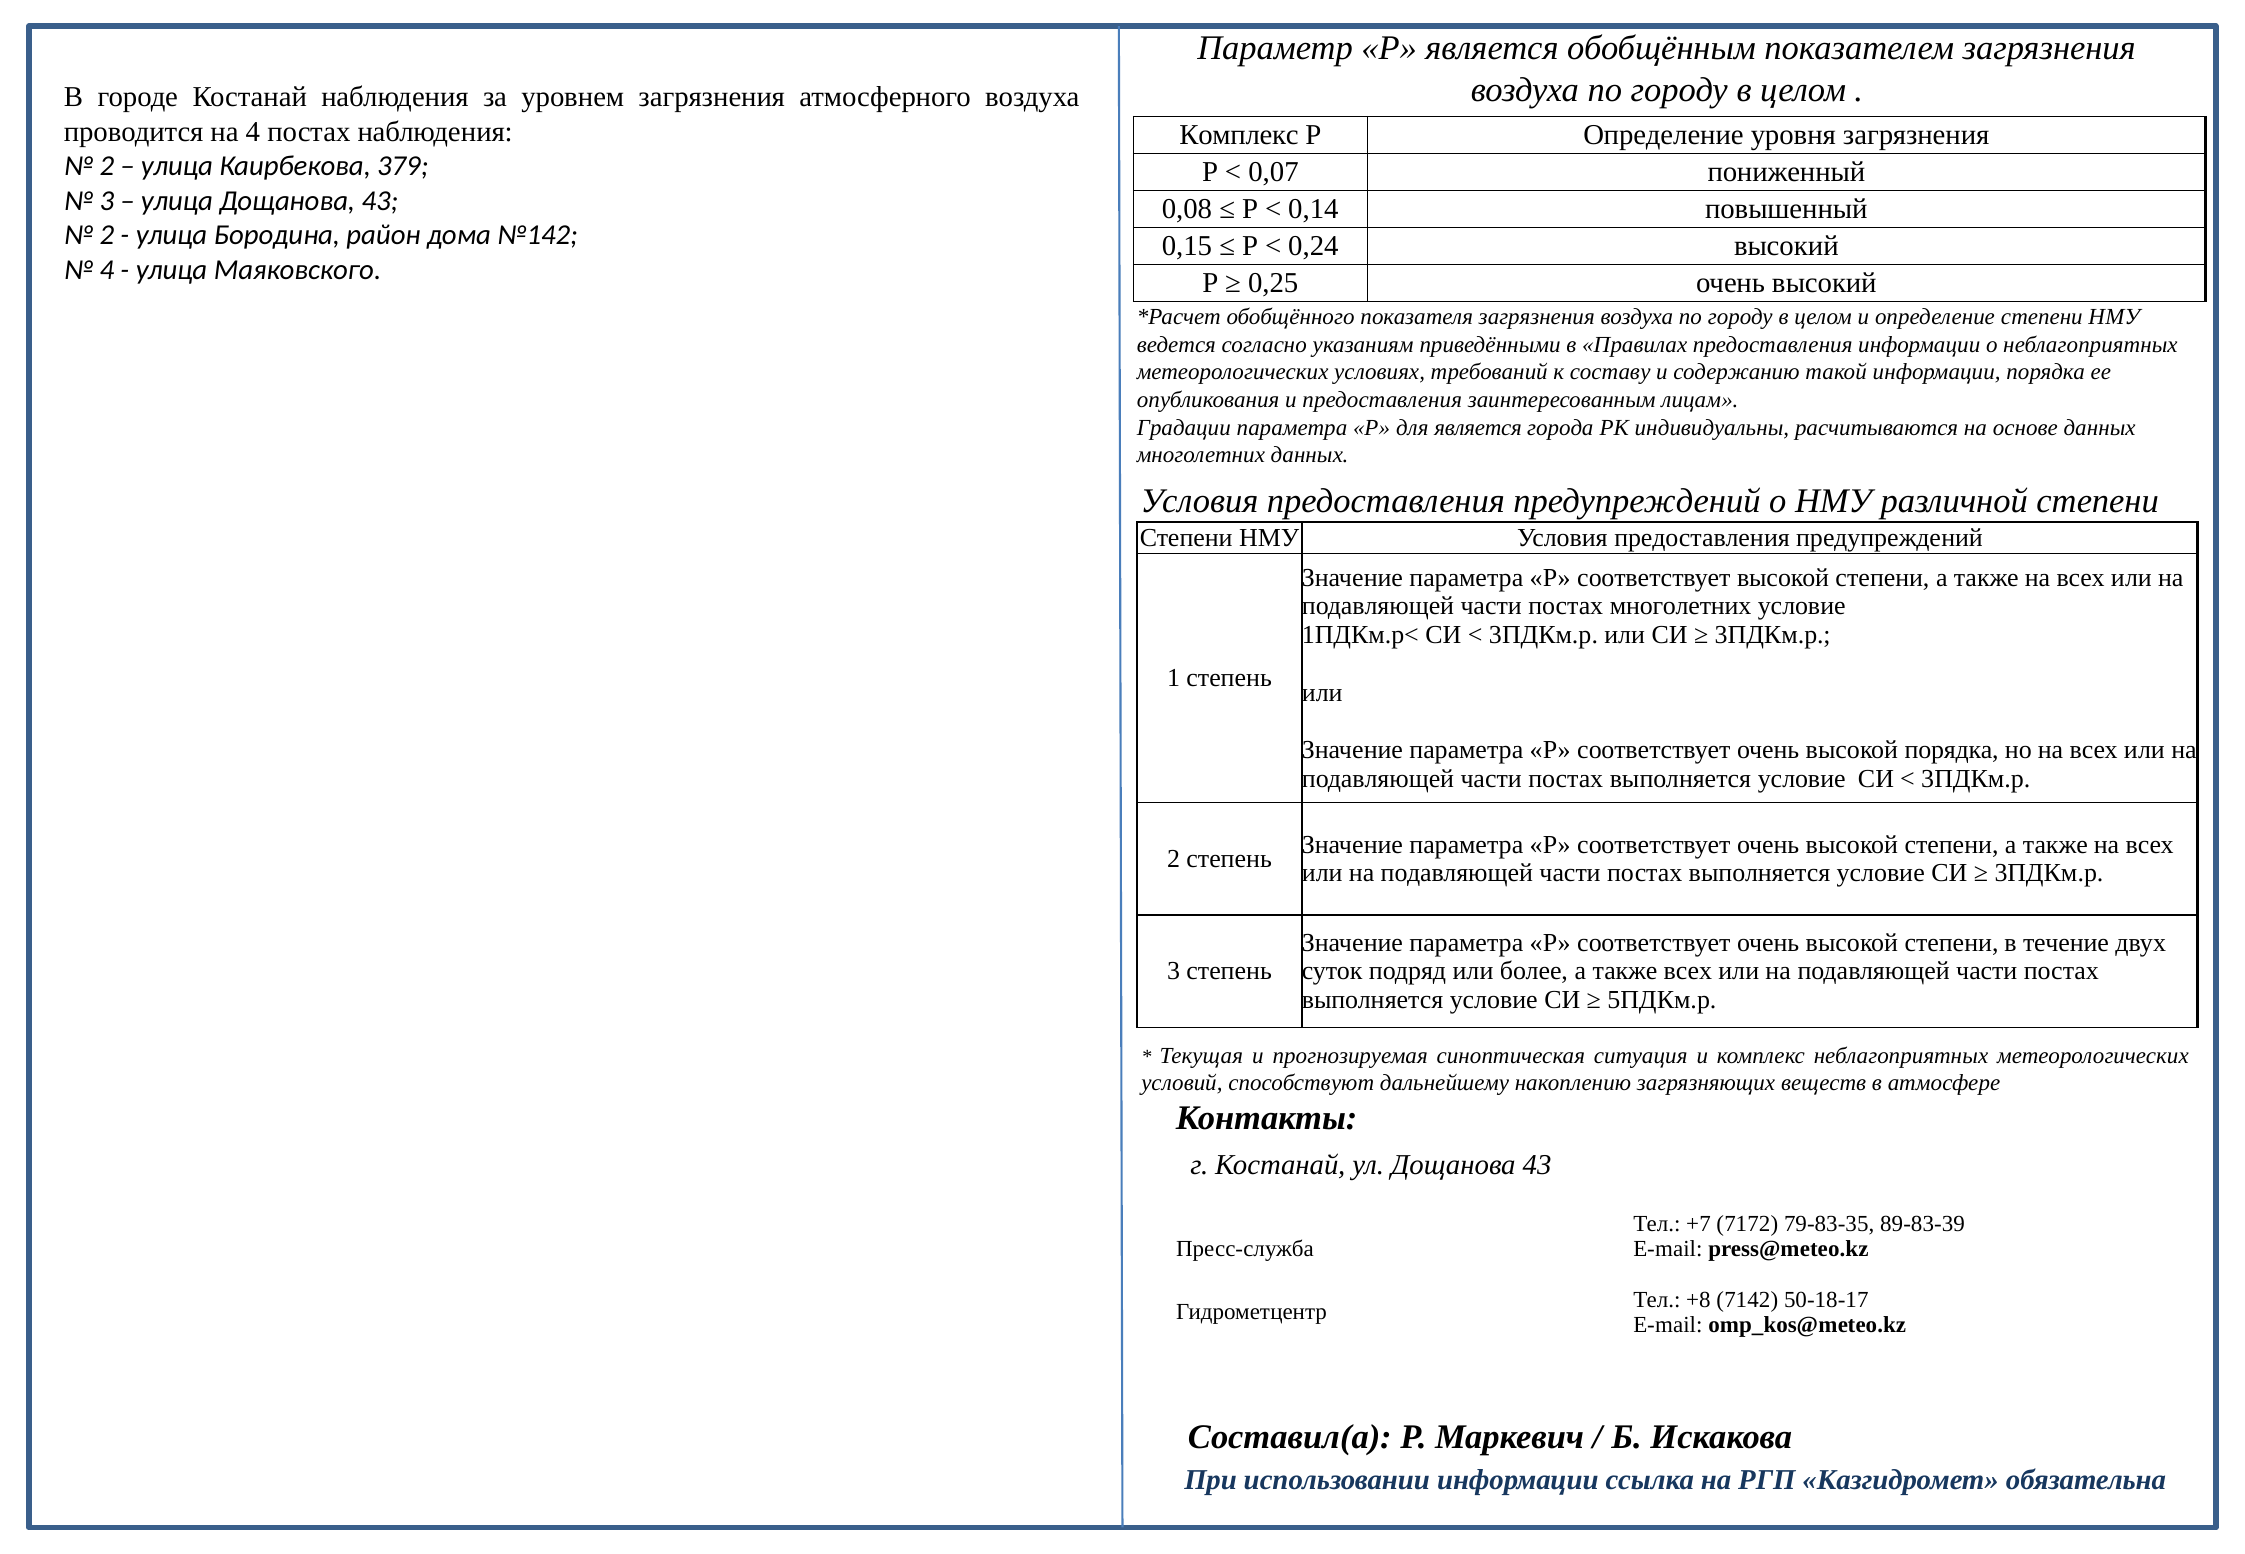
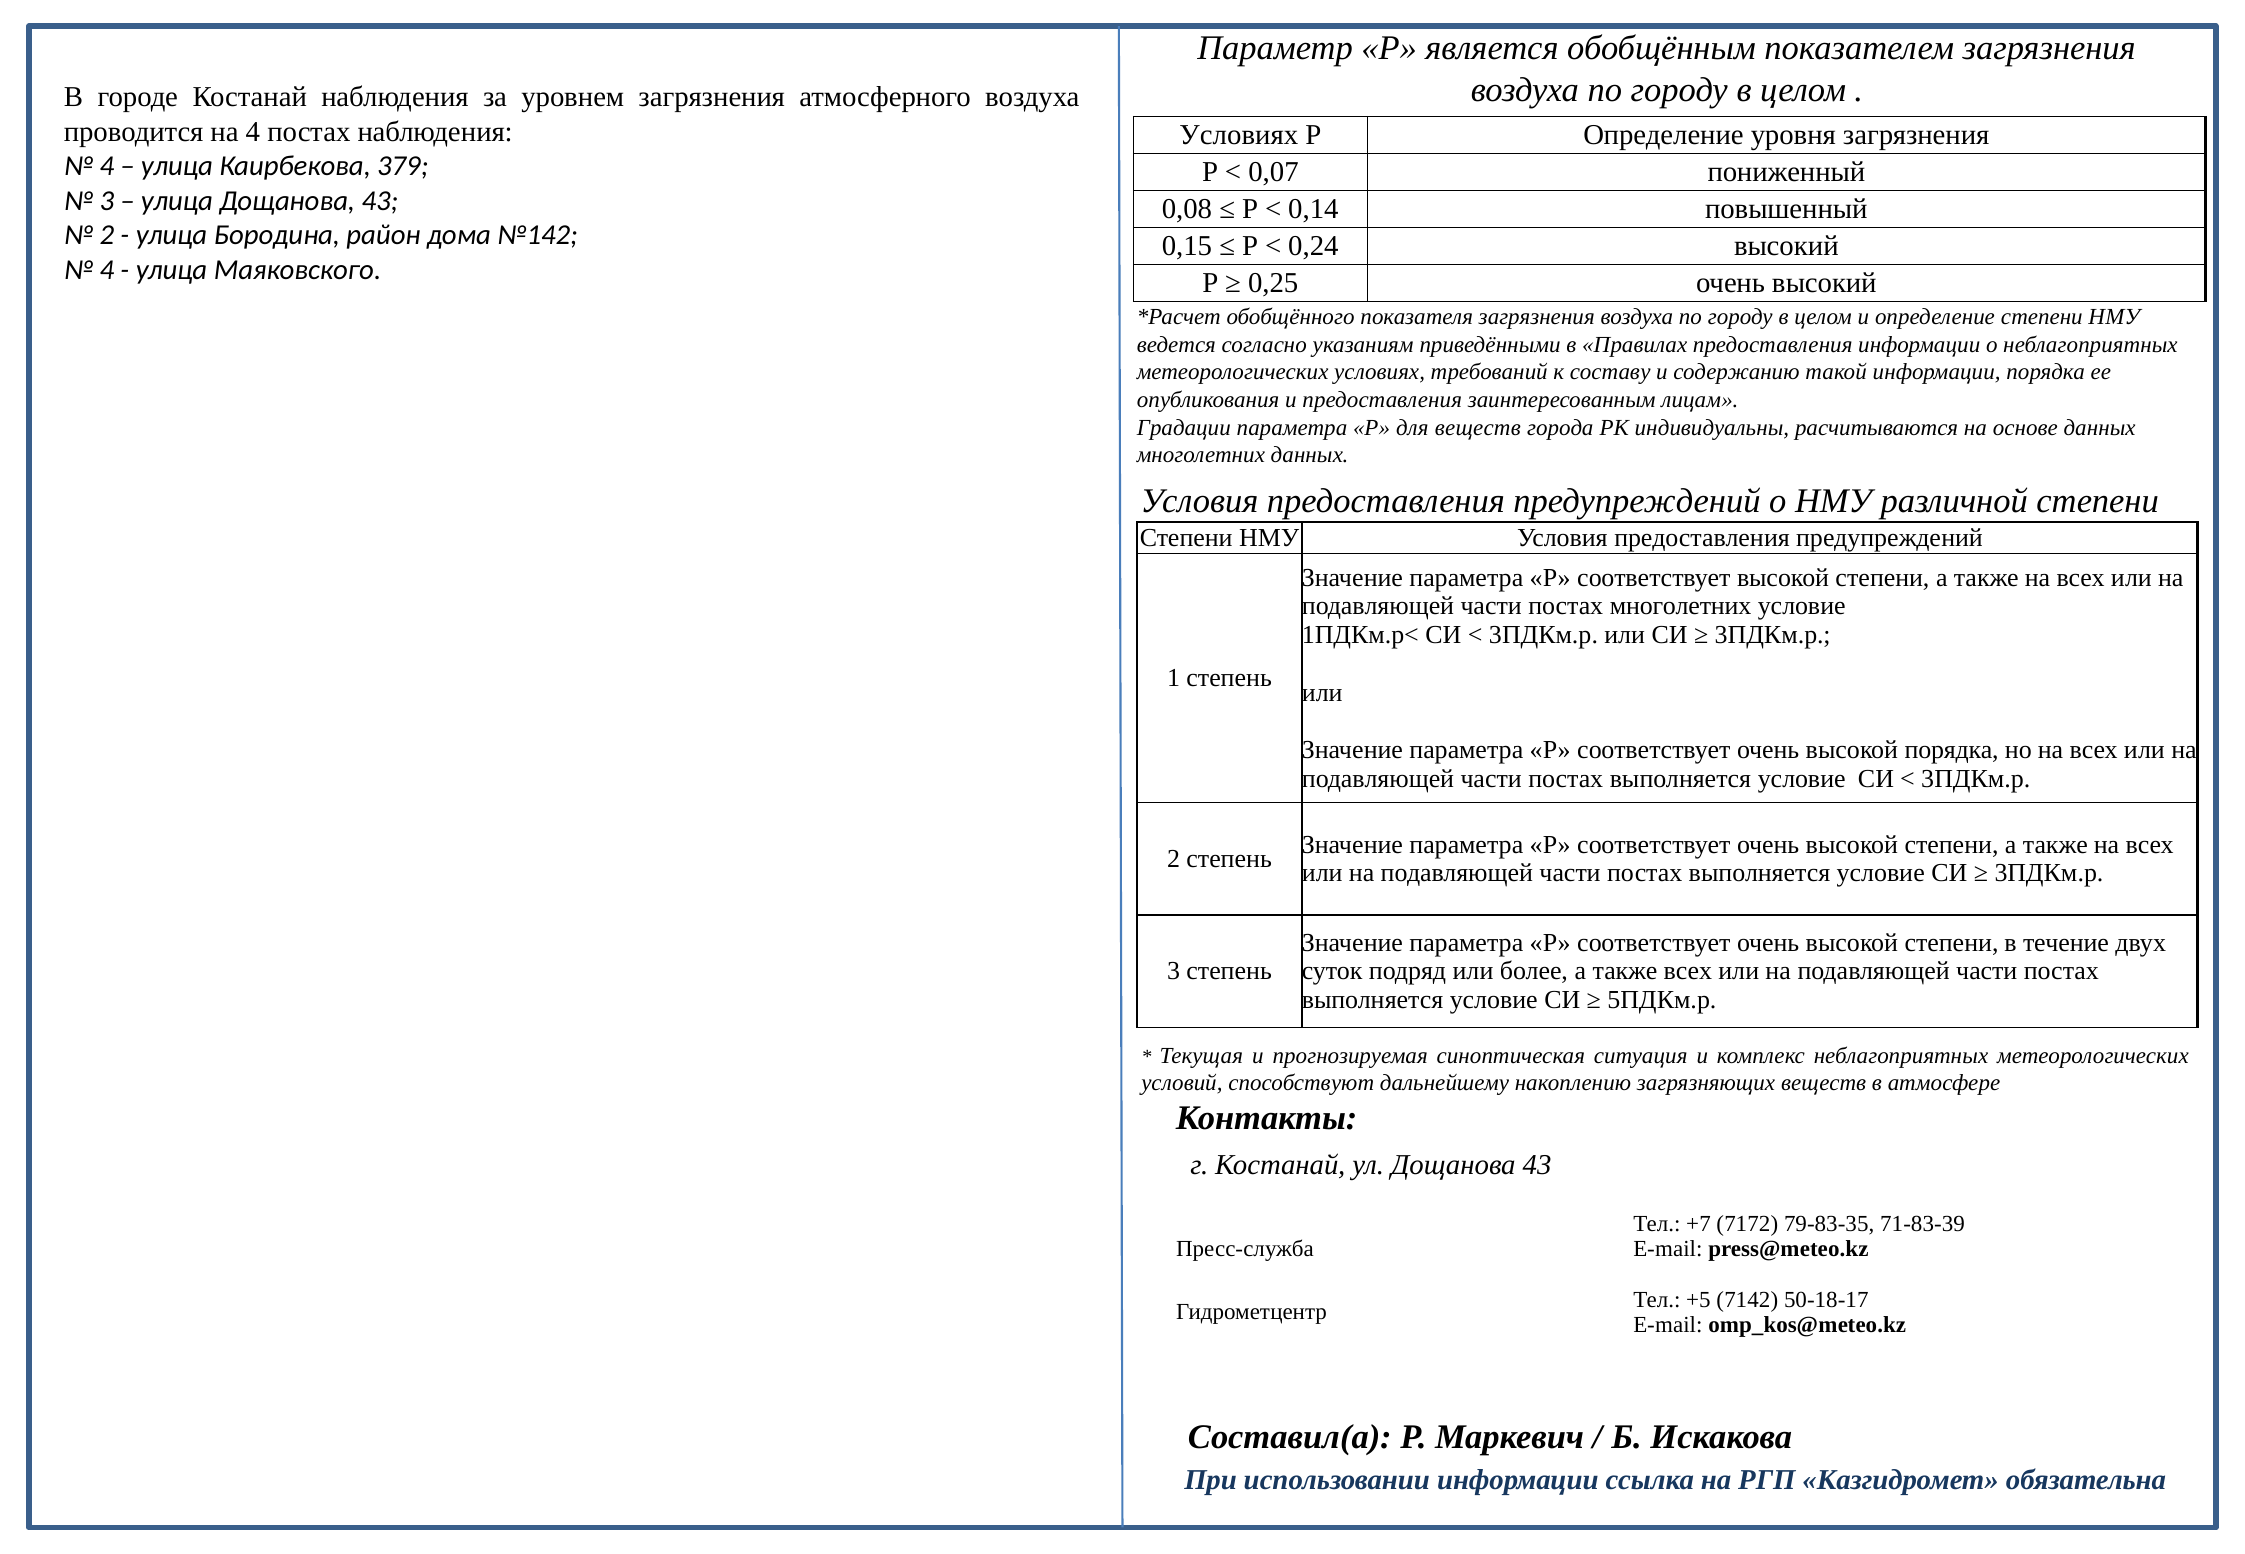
Комплекс at (1239, 135): Комплекс -> Условиях
2 at (107, 166): 2 -> 4
для является: является -> веществ
89-83-39: 89-83-39 -> 71-83-39
+8: +8 -> +5
